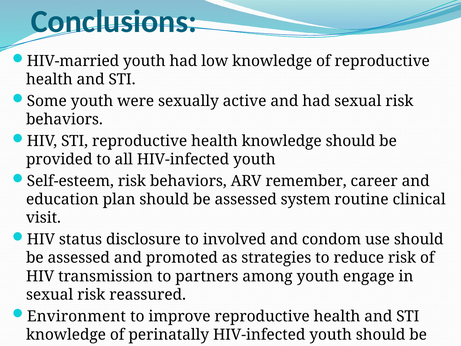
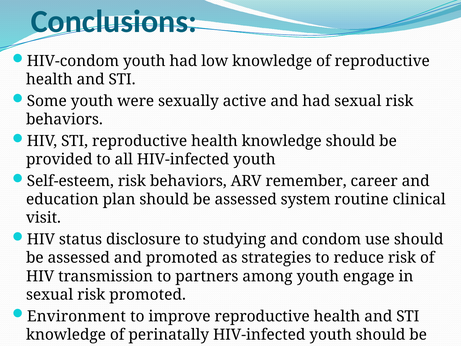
HIV-married: HIV-married -> HIV-condom
involved: involved -> studying
risk reassured: reassured -> promoted
